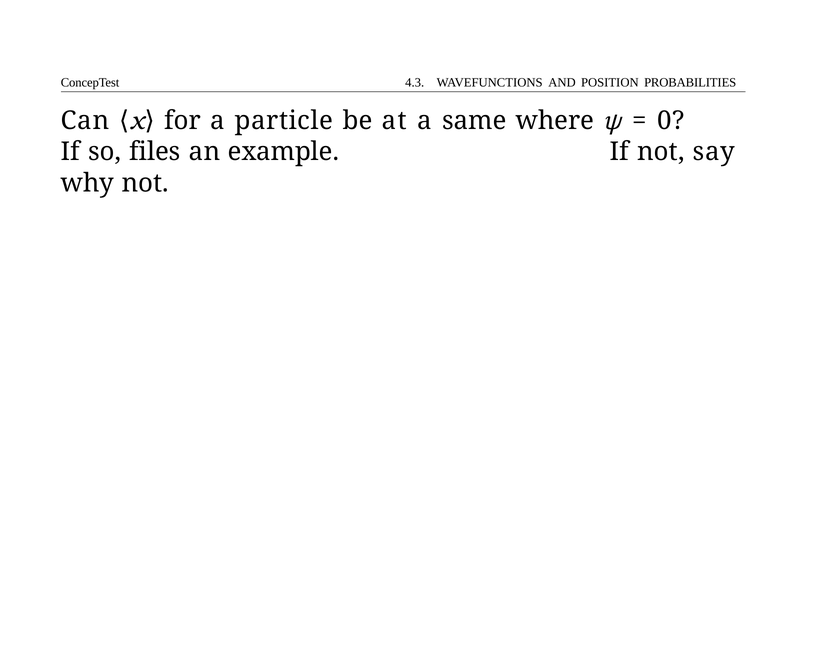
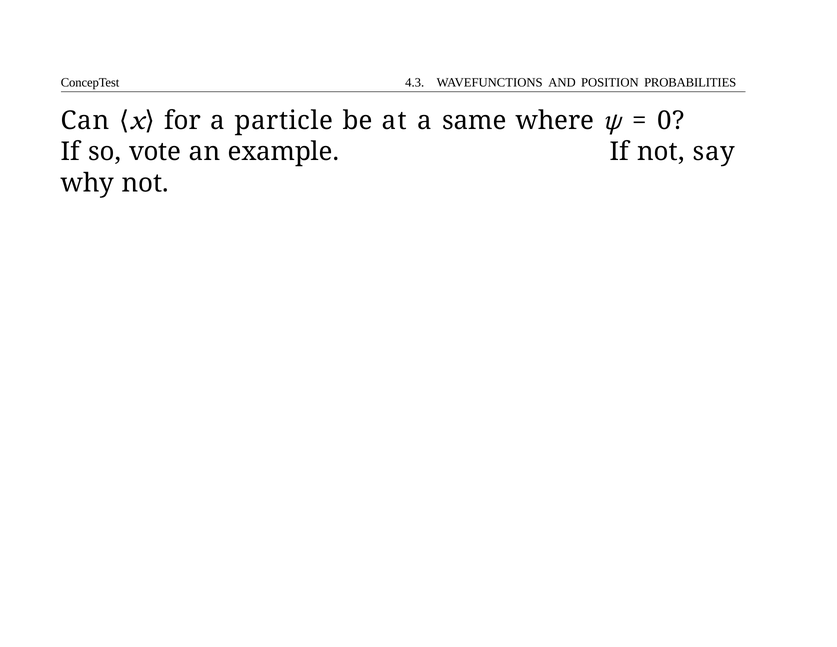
files: files -> vote
